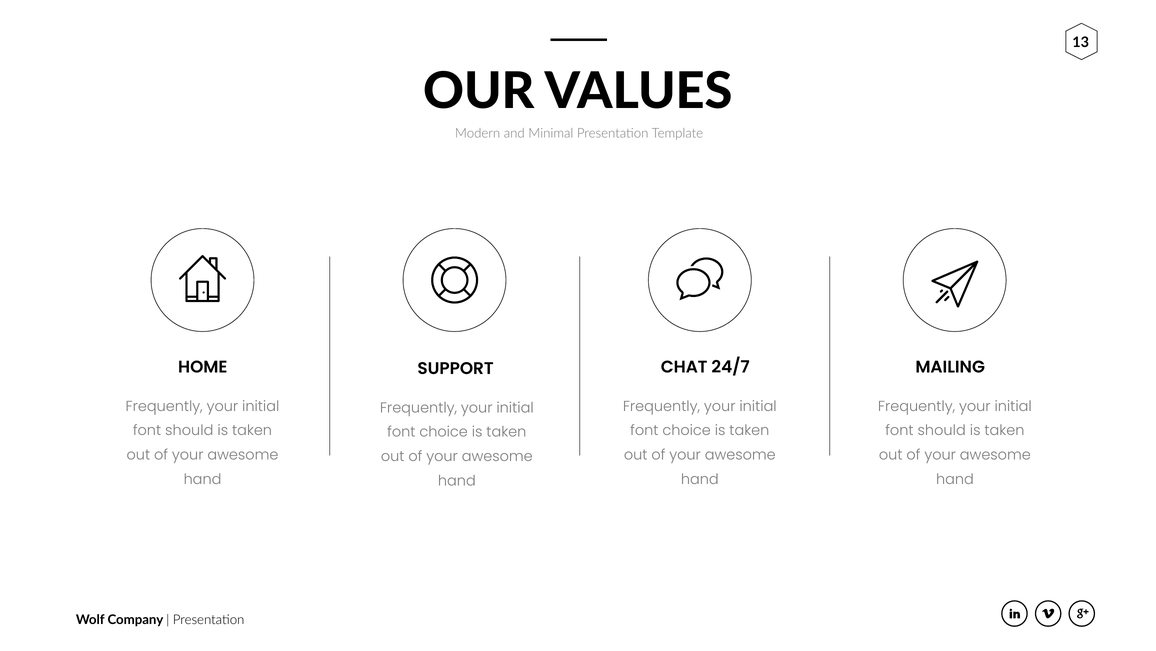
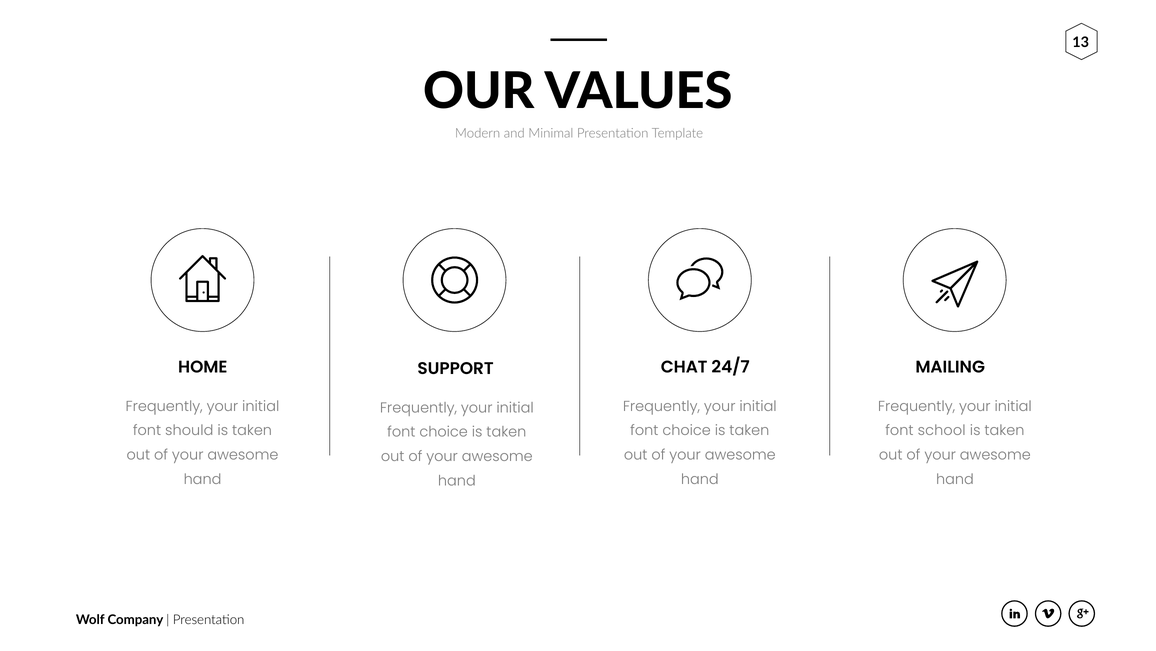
should at (942, 430): should -> school
